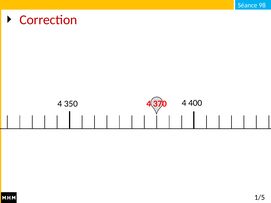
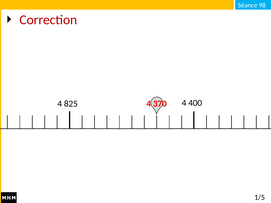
350: 350 -> 825
